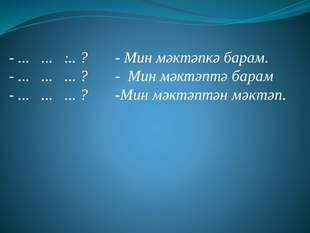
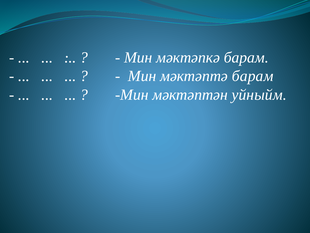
мәктәп: мәктәп -> уйныйм
